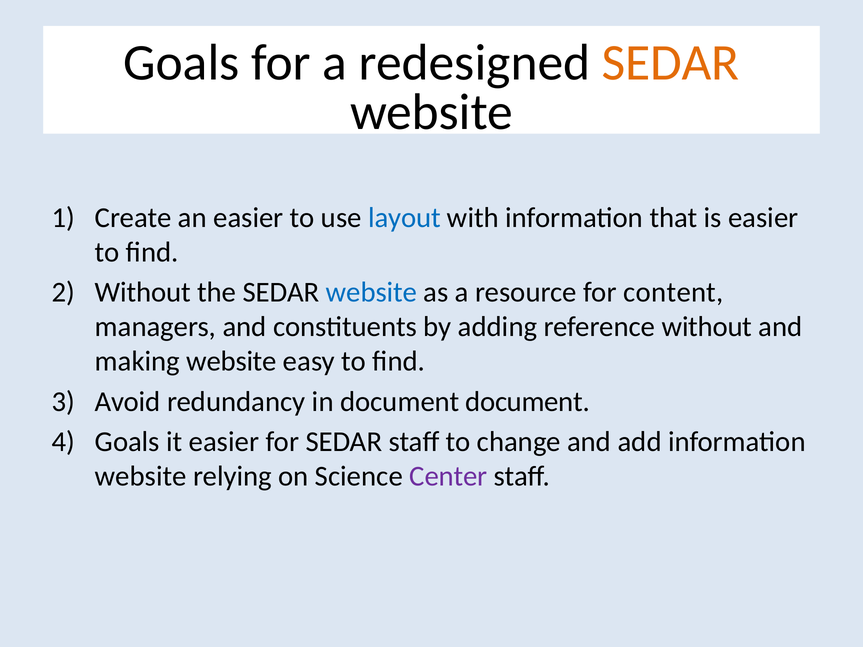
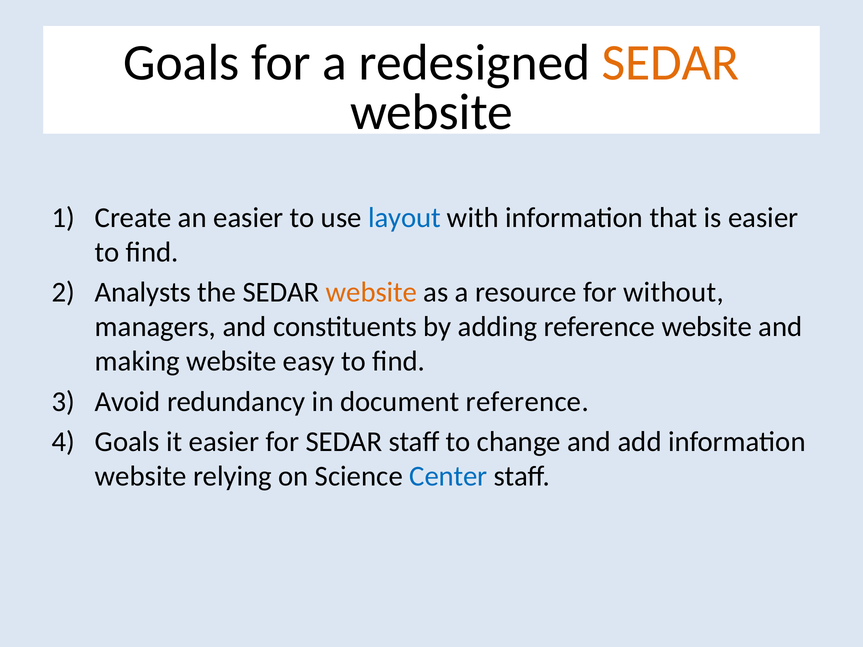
Without at (143, 293): Without -> Analysts
website at (371, 293) colour: blue -> orange
content: content -> without
reference without: without -> website
document document: document -> reference
Center colour: purple -> blue
